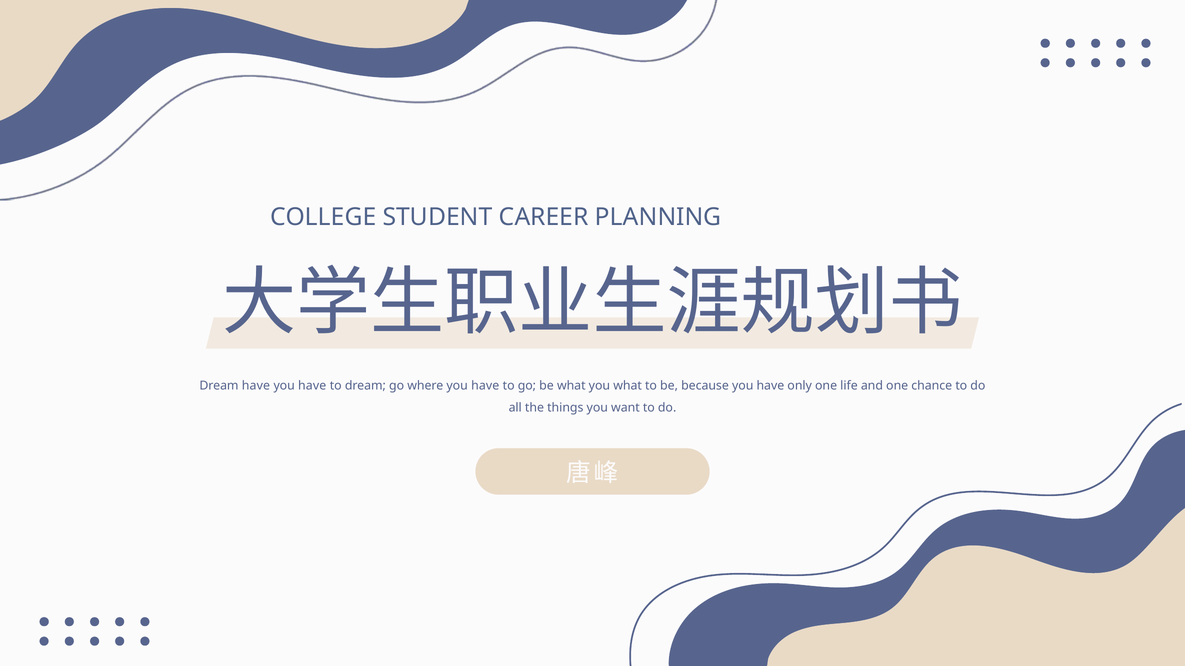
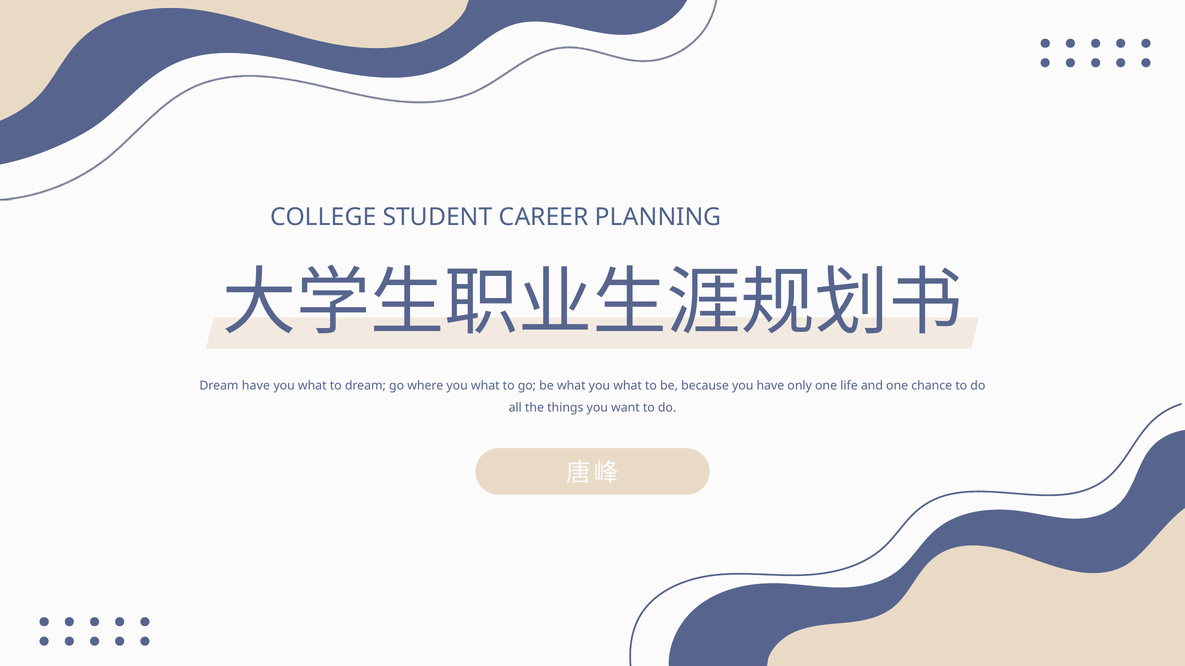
have at (312, 386): have -> what
where you have: have -> what
